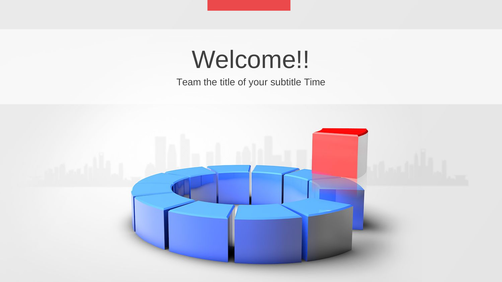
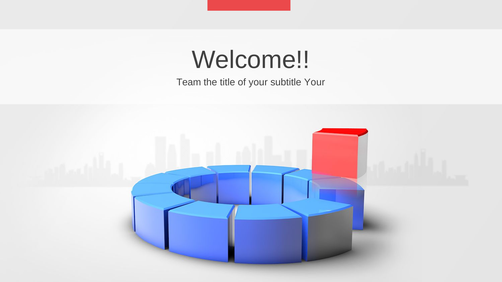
subtitle Time: Time -> Your
